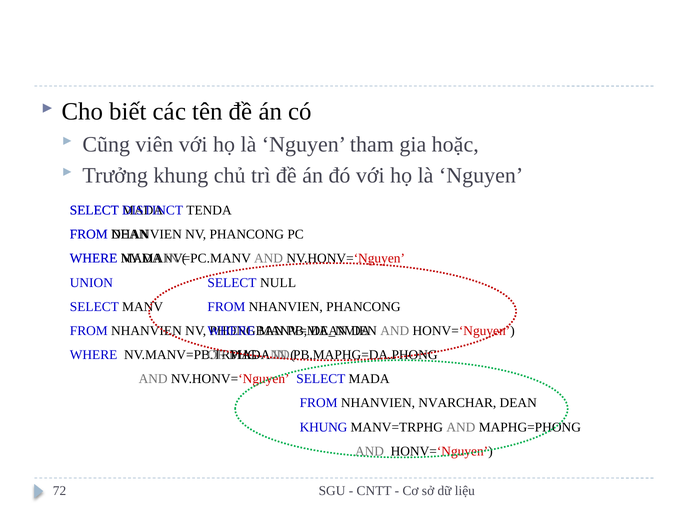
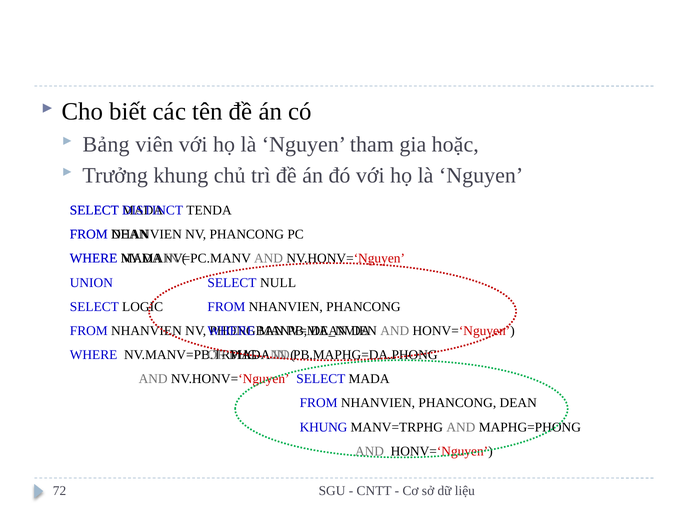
Cũng: Cũng -> Bảng
MANV: MANV -> LOGIC
NVARCHAR at (457, 403): NVARCHAR -> PHANCONG
